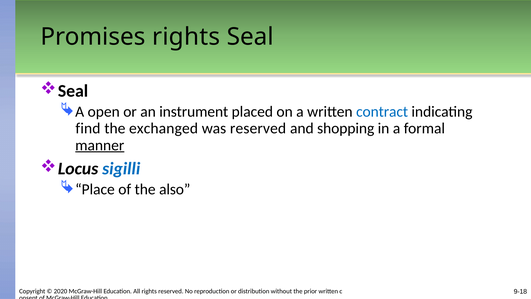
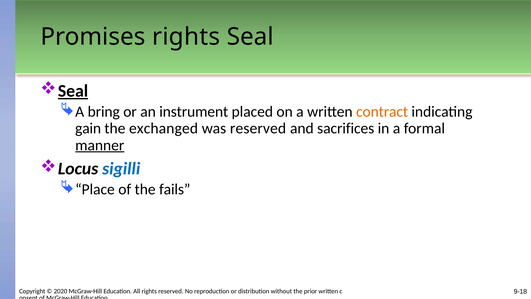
Seal at (73, 91) underline: none -> present
open: open -> bring
contract colour: blue -> orange
find: find -> gain
shopping: shopping -> sacrifices
also: also -> fails
